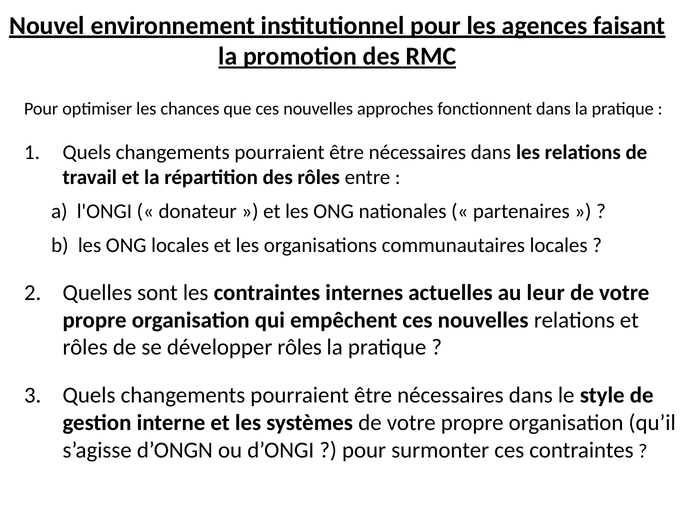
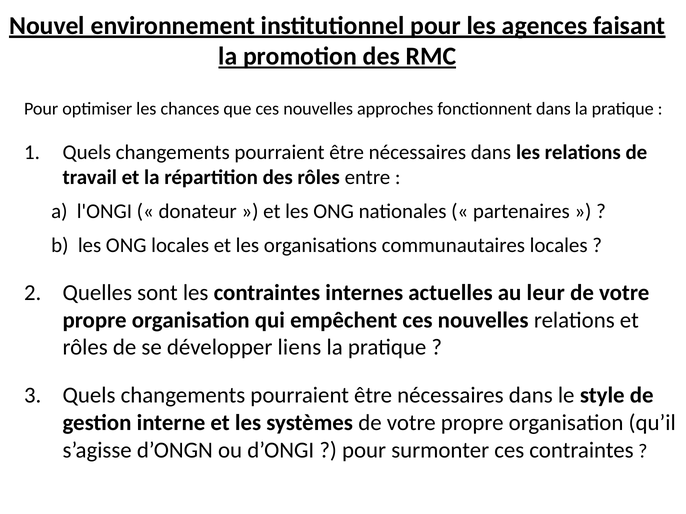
développer rôles: rôles -> liens
